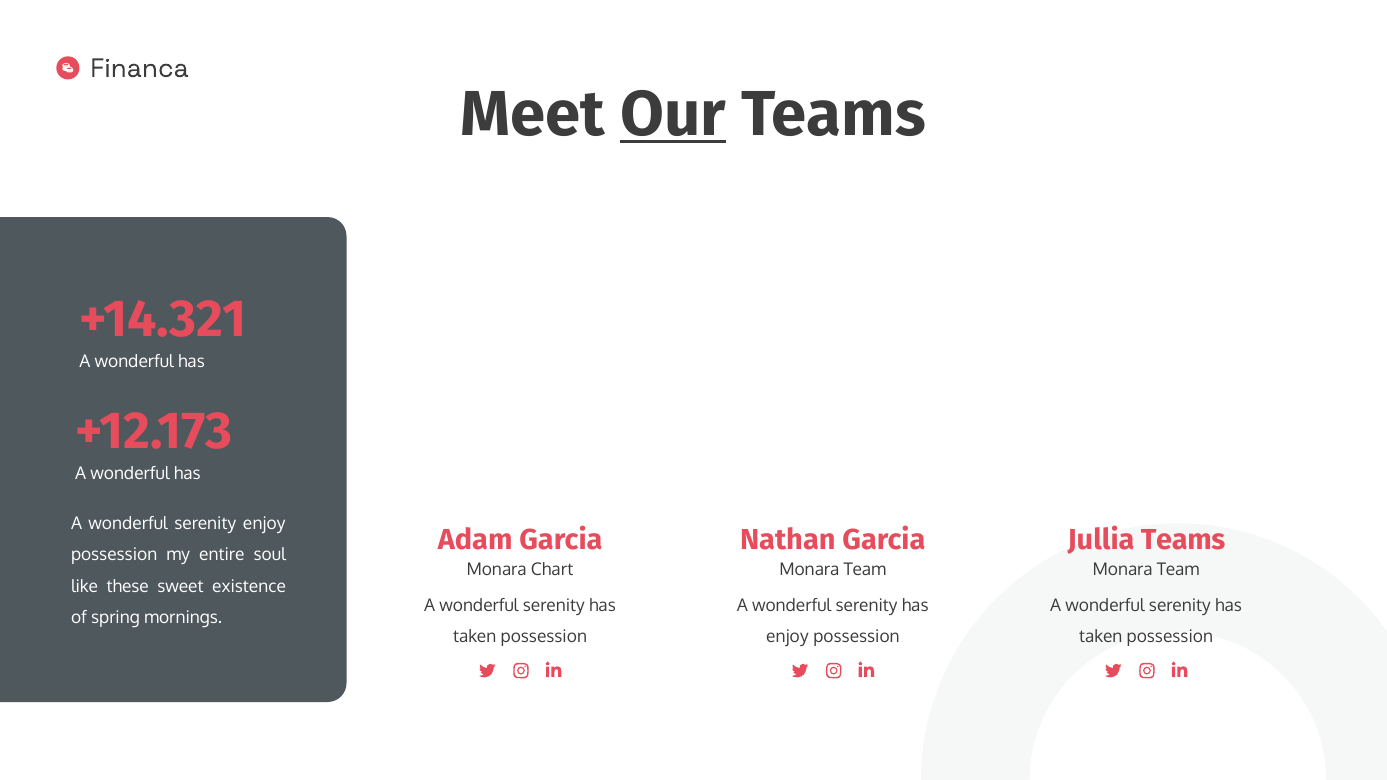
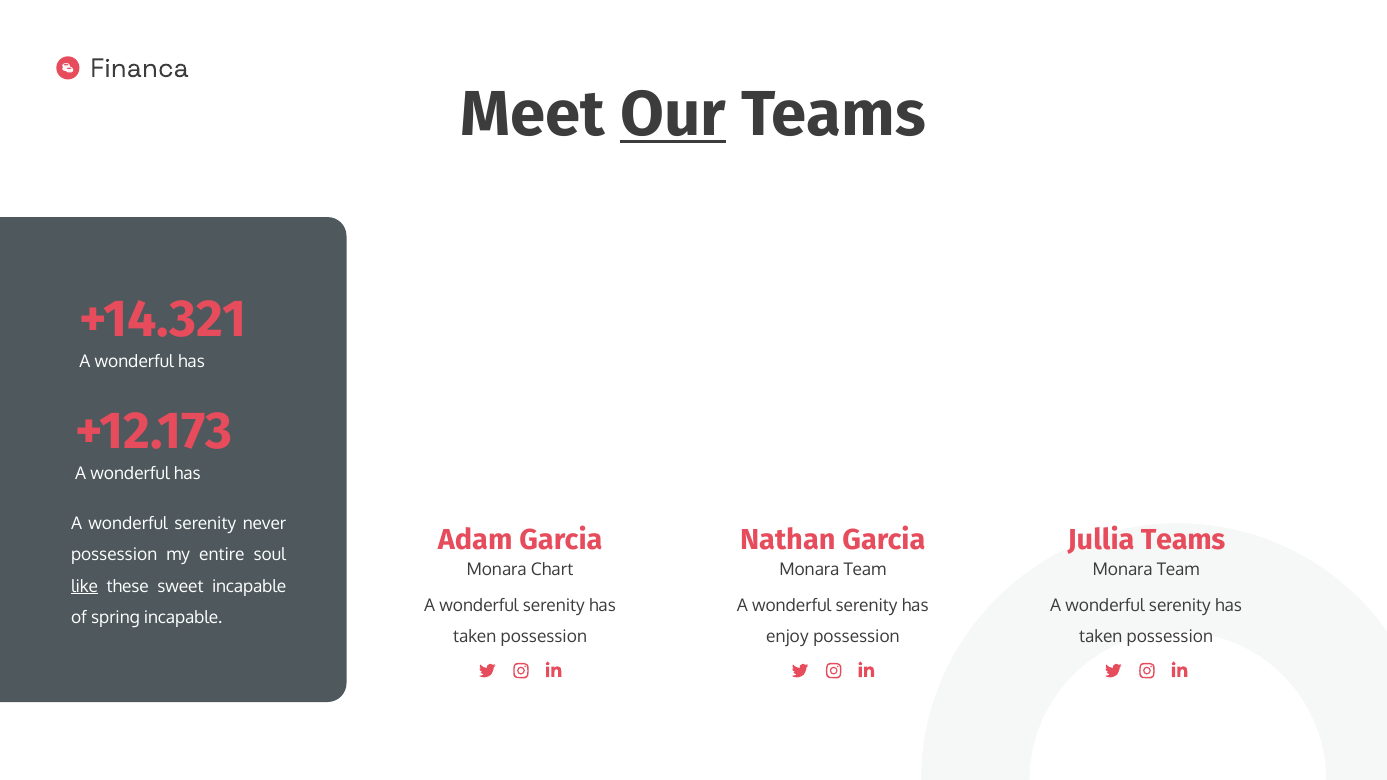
serenity enjoy: enjoy -> never
like underline: none -> present
sweet existence: existence -> incapable
spring mornings: mornings -> incapable
